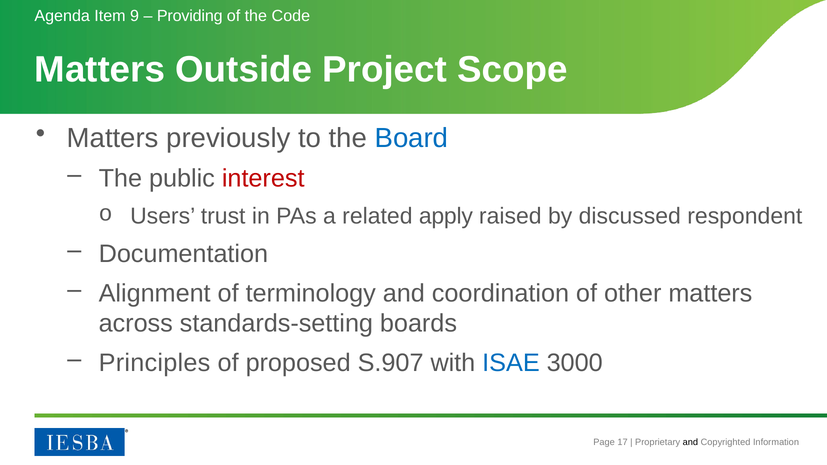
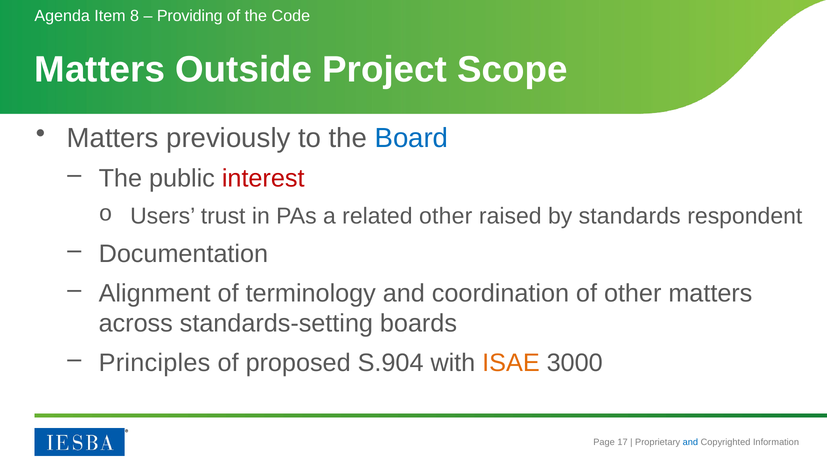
9: 9 -> 8
related apply: apply -> other
discussed: discussed -> standards
S.907: S.907 -> S.904
ISAE colour: blue -> orange
and at (690, 442) colour: black -> blue
